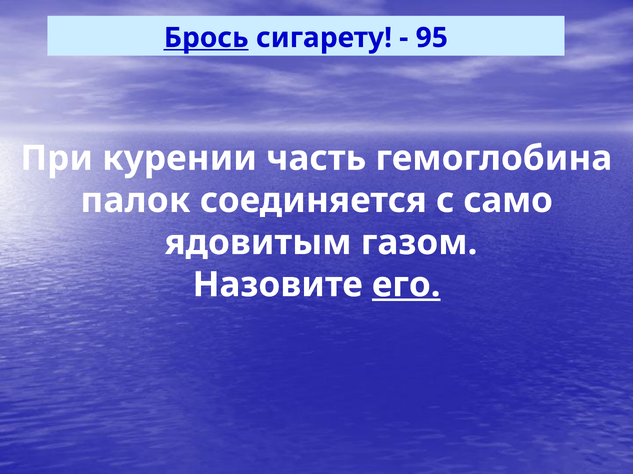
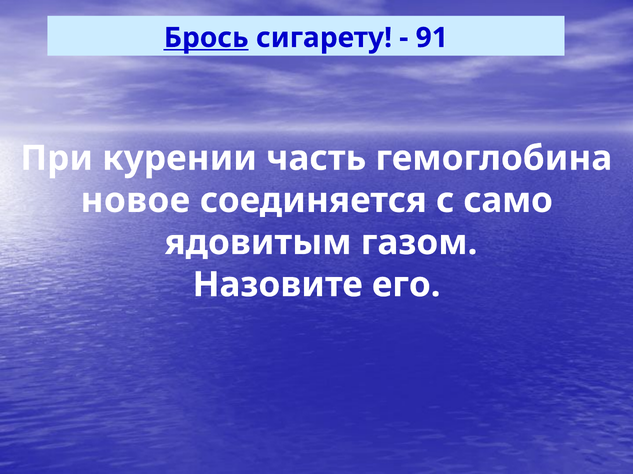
95: 95 -> 91
палок: палок -> новое
его underline: present -> none
